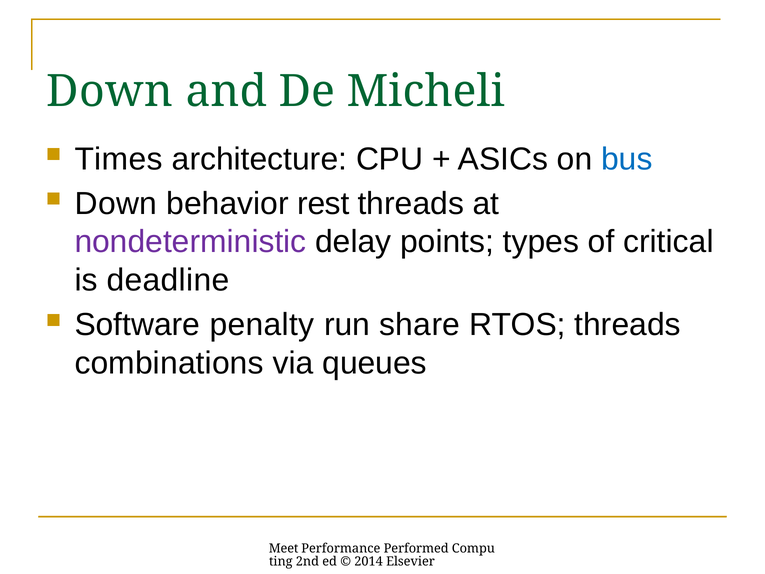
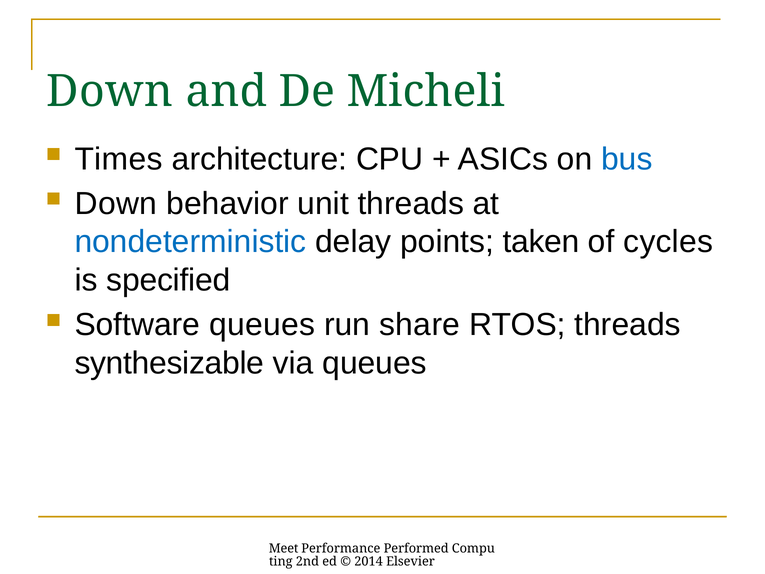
rest: rest -> unit
nondeterministic colour: purple -> blue
types: types -> taken
critical: critical -> cycles
deadline: deadline -> specified
Software penalty: penalty -> queues
combinations: combinations -> synthesizable
